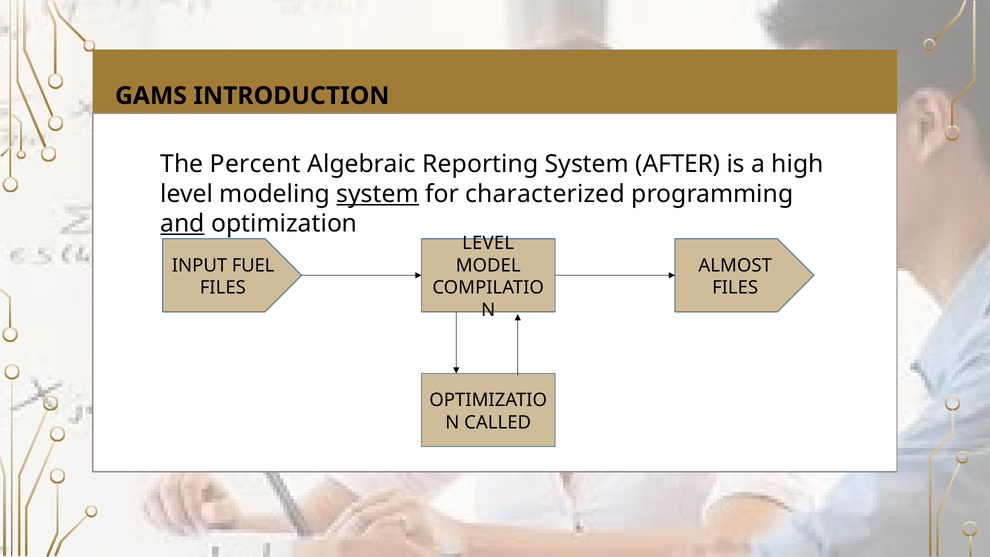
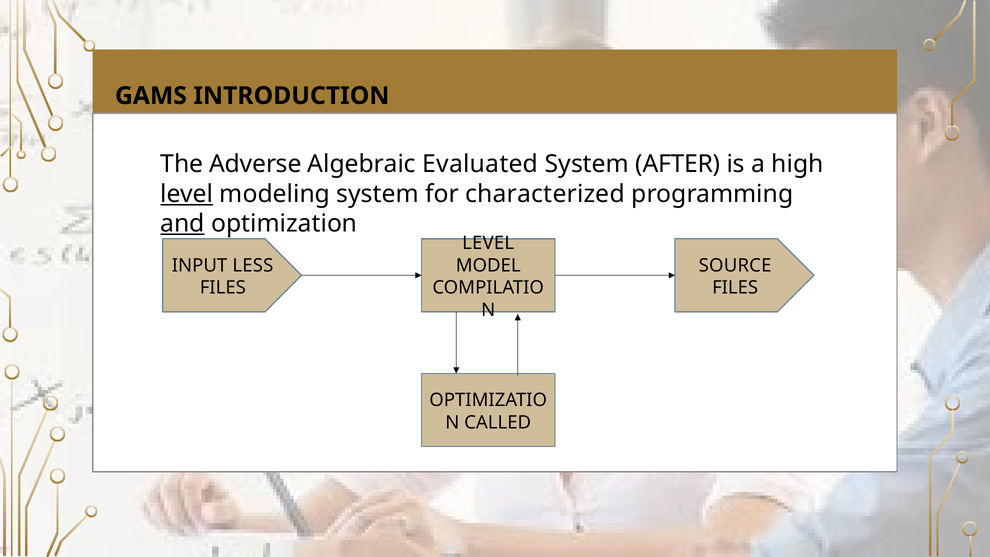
Percent: Percent -> Adverse
Reporting: Reporting -> Evaluated
level at (187, 194) underline: none -> present
system at (378, 194) underline: present -> none
FUEL: FUEL -> LESS
ALMOST: ALMOST -> SOURCE
